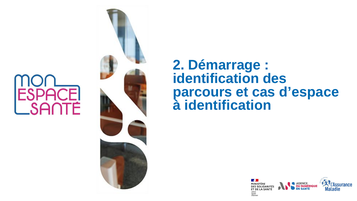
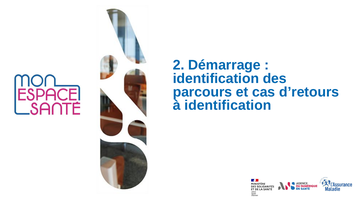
d’espace: d’espace -> d’retours
